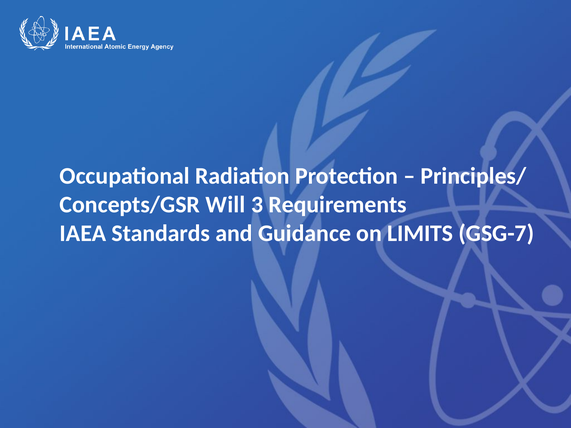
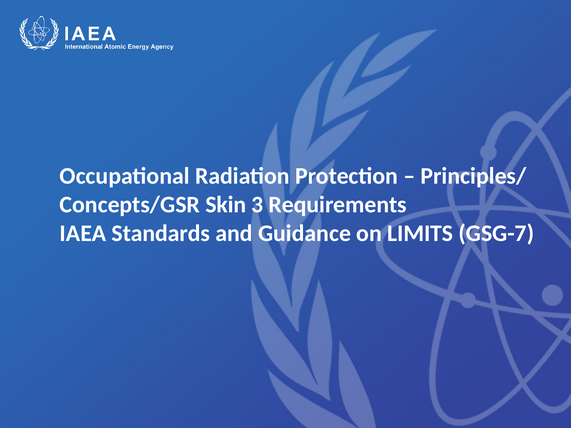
Will: Will -> Skin
